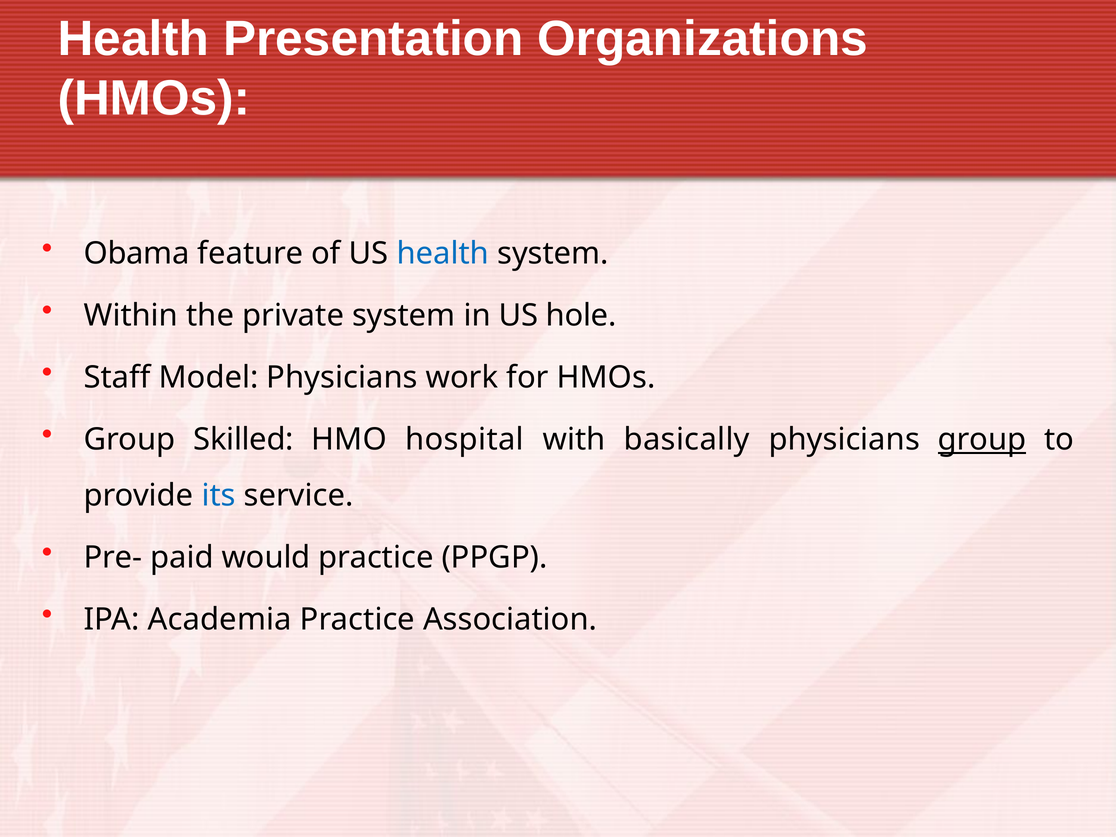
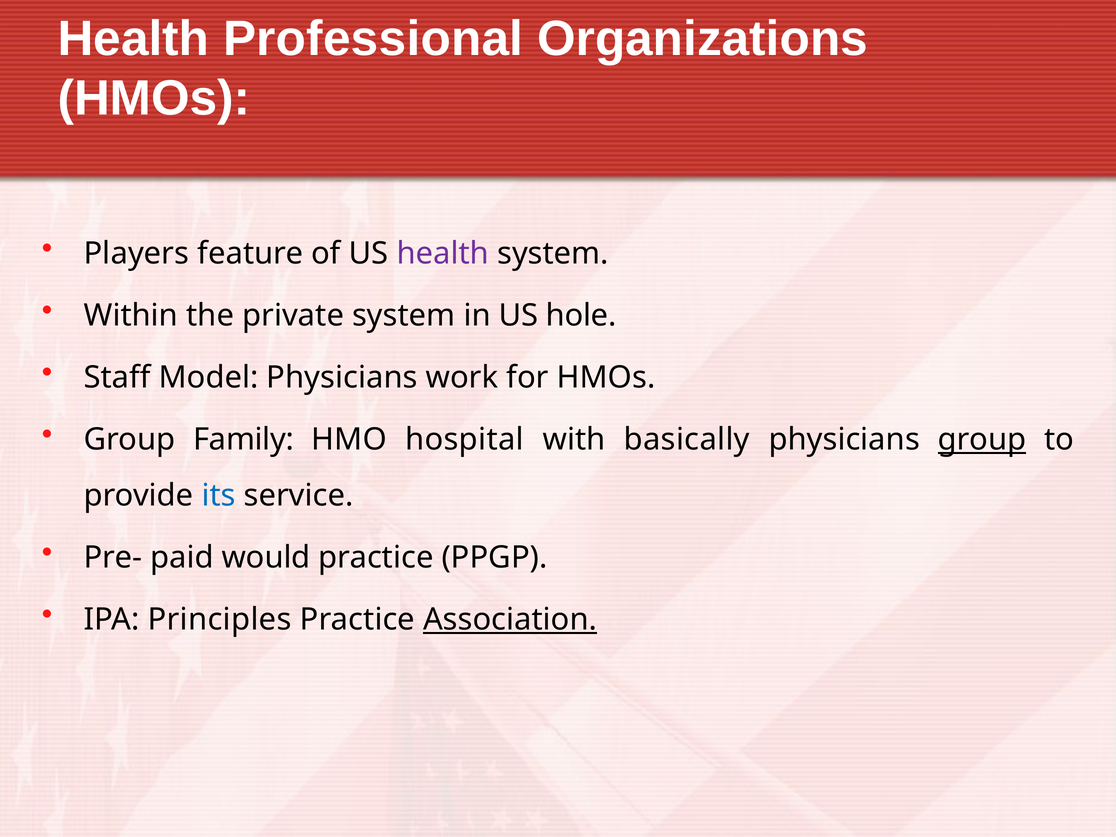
Presentation: Presentation -> Professional
Obama: Obama -> Players
health at (443, 253) colour: blue -> purple
Skilled: Skilled -> Family
Academia: Academia -> Principles
Association underline: none -> present
